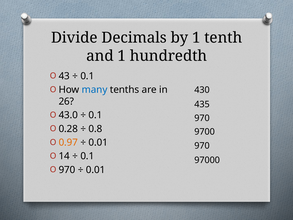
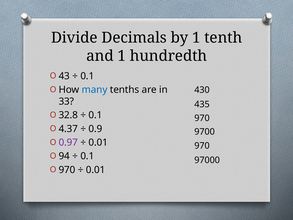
26: 26 -> 33
43.0: 43.0 -> 32.8
0.28: 0.28 -> 4.37
0.8: 0.8 -> 0.9
0.97 colour: orange -> purple
14: 14 -> 94
